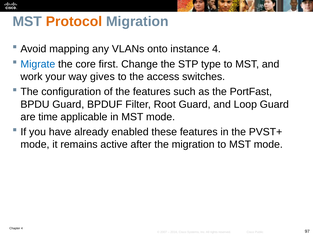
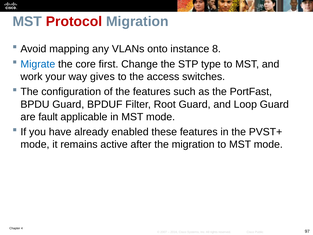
Protocol colour: orange -> red
instance 4: 4 -> 8
time: time -> fault
